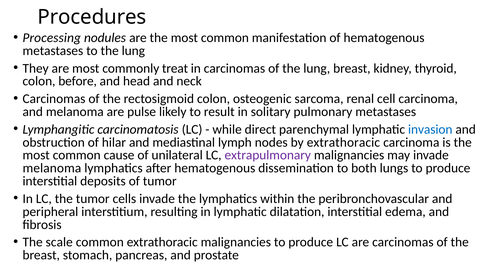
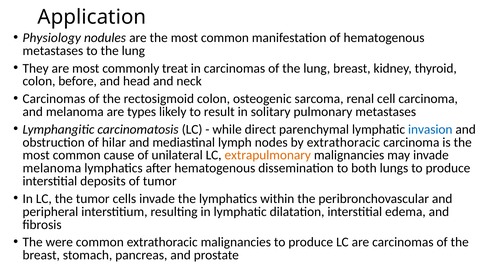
Procedures: Procedures -> Application
Processing: Processing -> Physiology
pulse: pulse -> types
extrapulmonary colour: purple -> orange
scale: scale -> were
